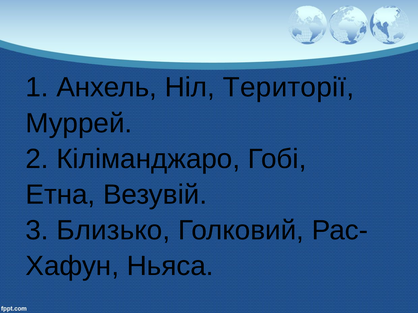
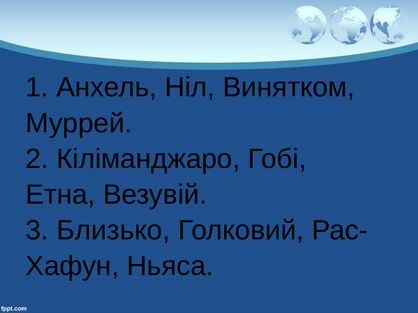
Території: Території -> Винятком
